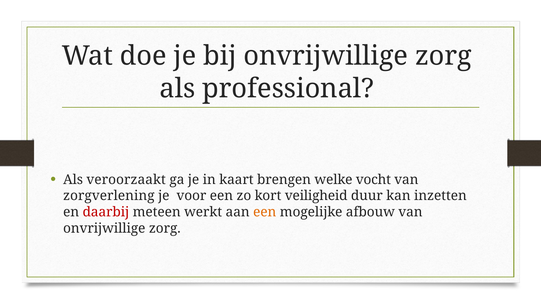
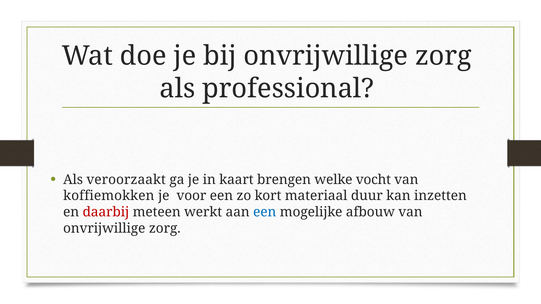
zorgverlening: zorgverlening -> koffiemokken
veiligheid: veiligheid -> materiaal
een at (265, 212) colour: orange -> blue
